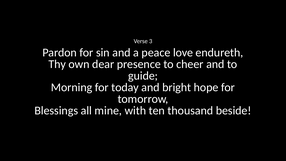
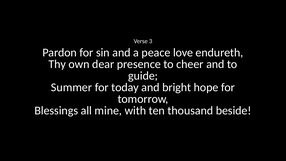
Morning: Morning -> Summer
